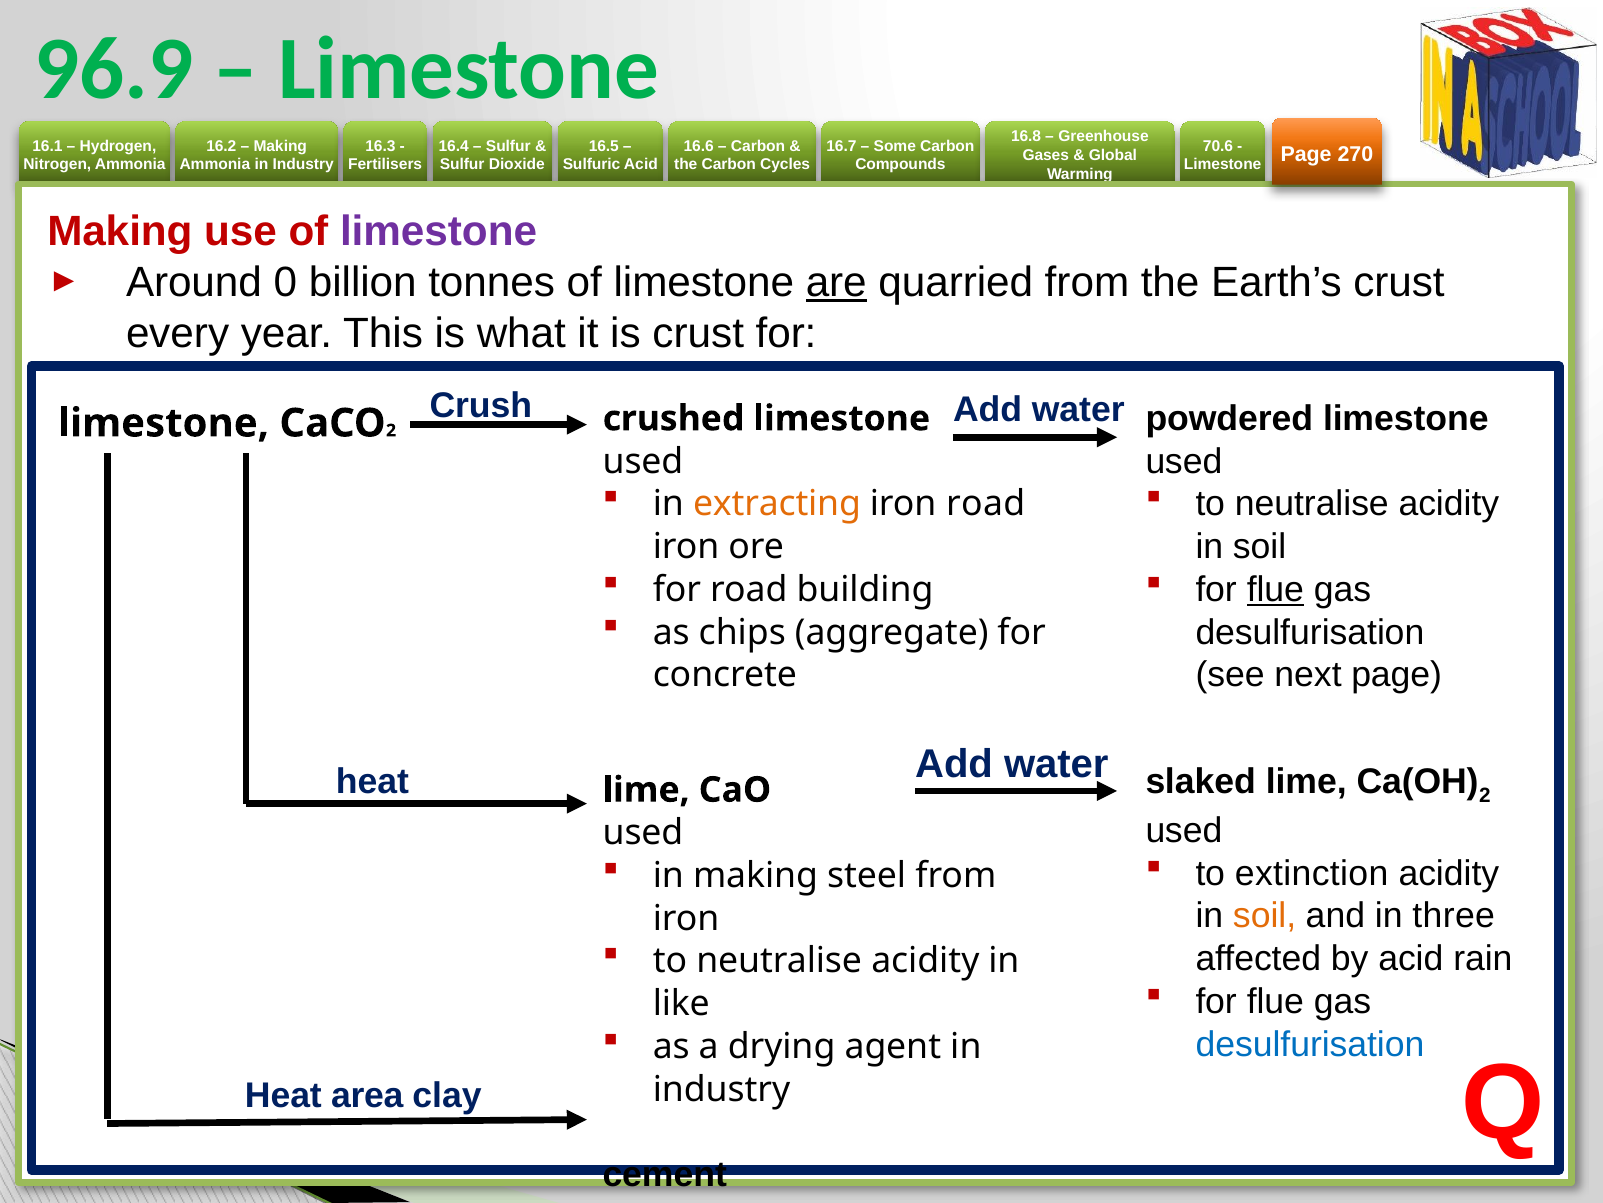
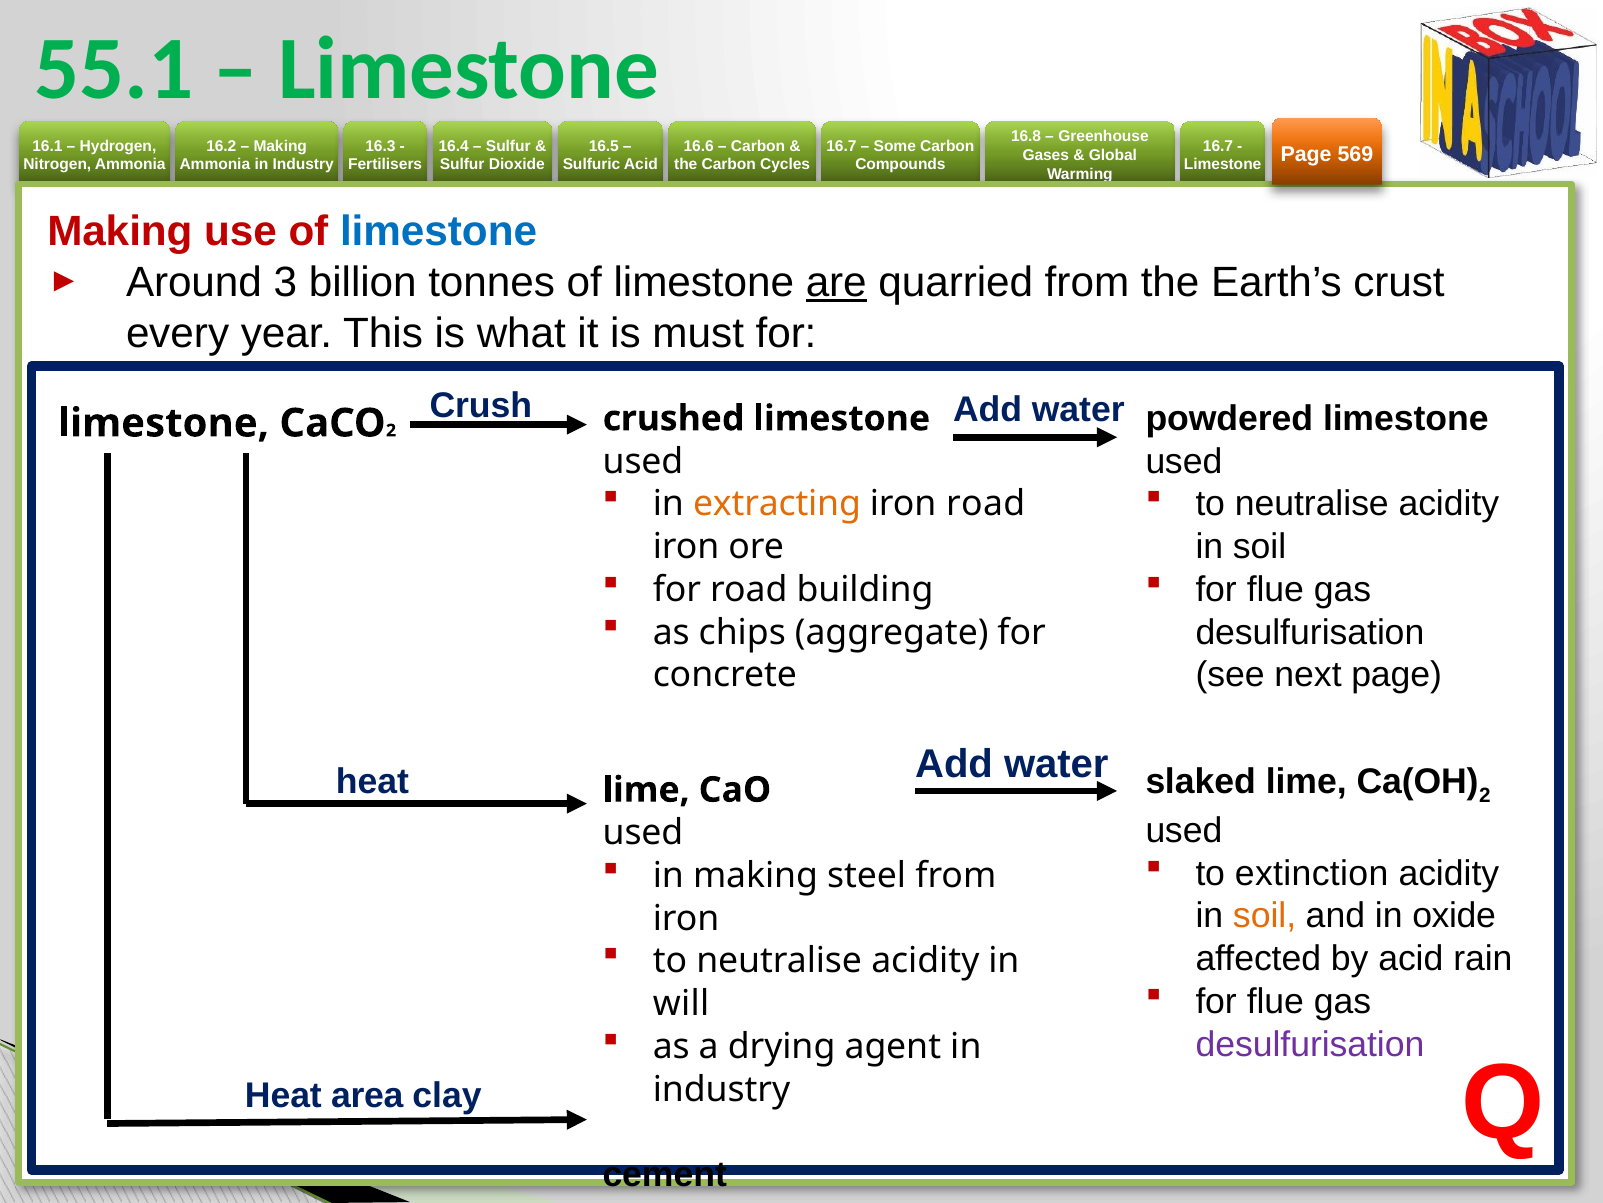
96.9: 96.9 -> 55.1
70.6 at (1218, 146): 70.6 -> 16.7
270: 270 -> 569
limestone at (439, 232) colour: purple -> blue
0: 0 -> 3
is crust: crust -> must
flue at (1275, 589) underline: present -> none
three: three -> oxide
like: like -> will
desulfurisation at (1310, 1044) colour: blue -> purple
